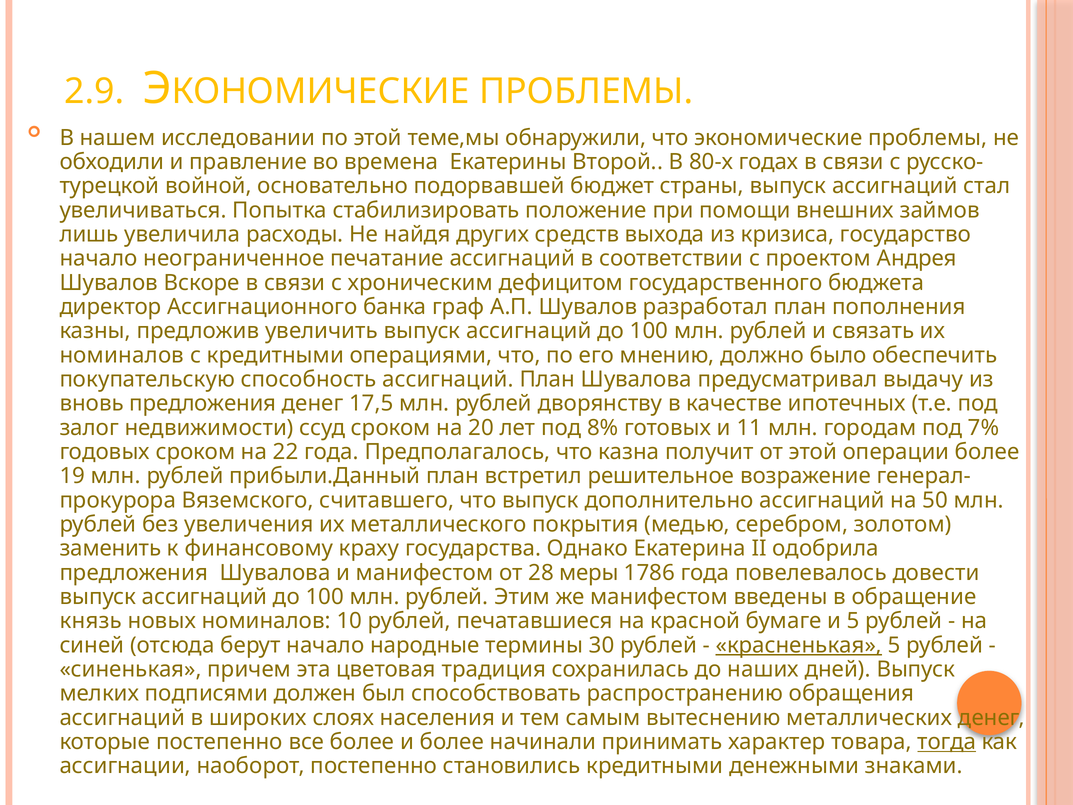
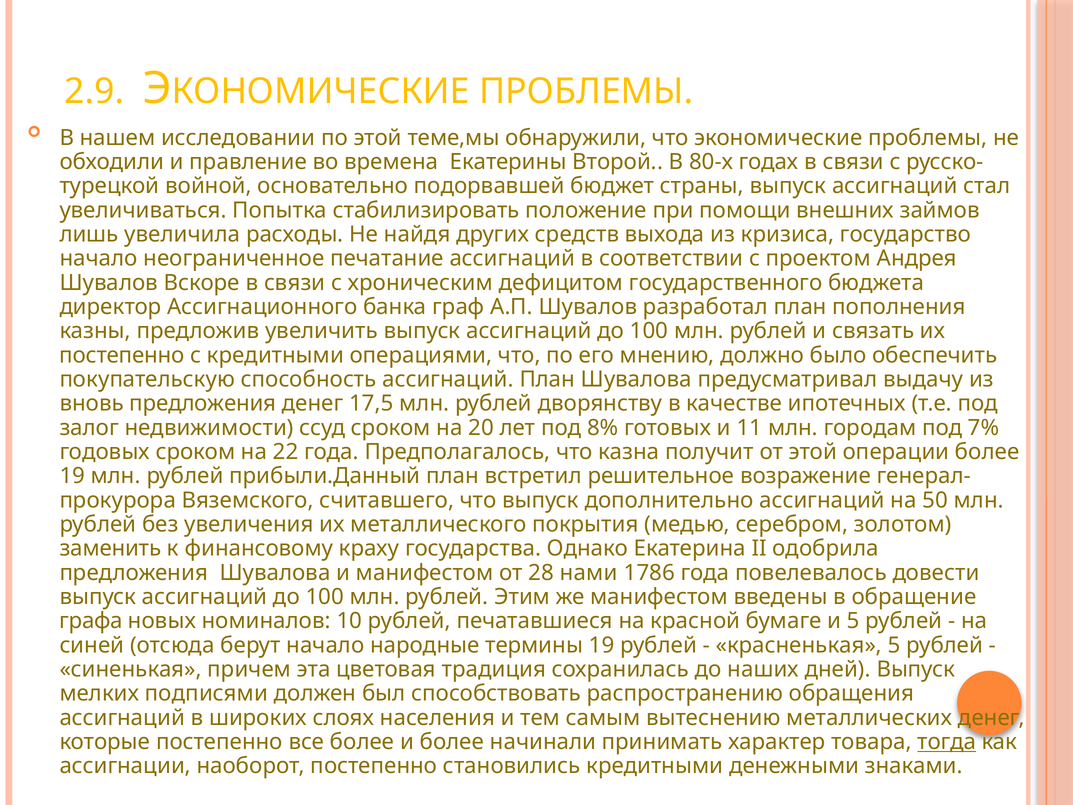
номиналов at (122, 355): номиналов -> постепенно
меры: меры -> нами
князь: князь -> графа
термины 30: 30 -> 19
красненькая underline: present -> none
